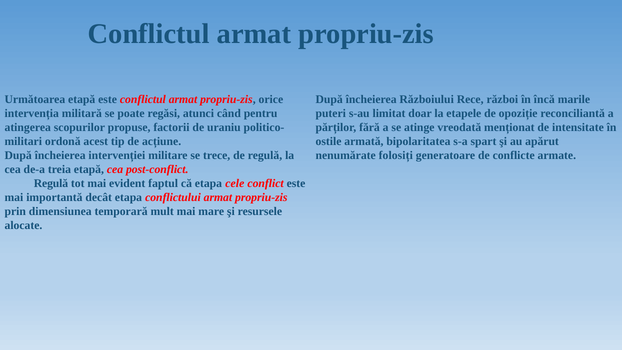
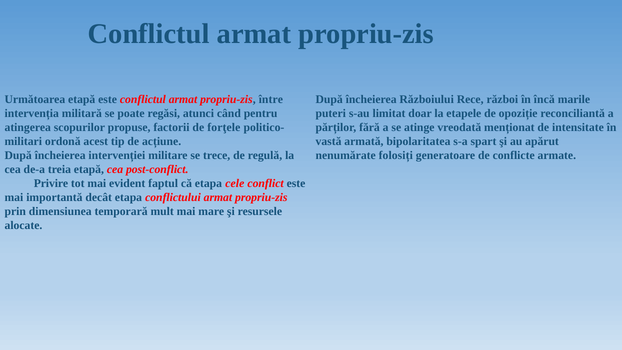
orice: orice -> între
uraniu: uraniu -> forţele
ostile: ostile -> vastă
Regulă at (51, 183): Regulă -> Privire
